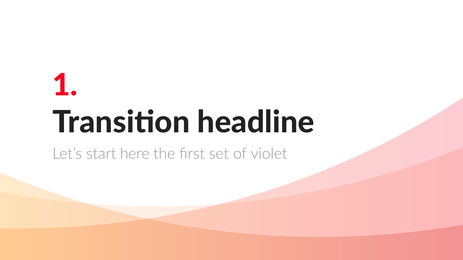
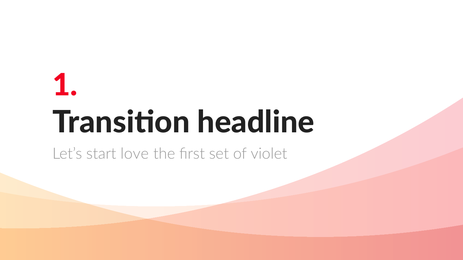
here: here -> love
